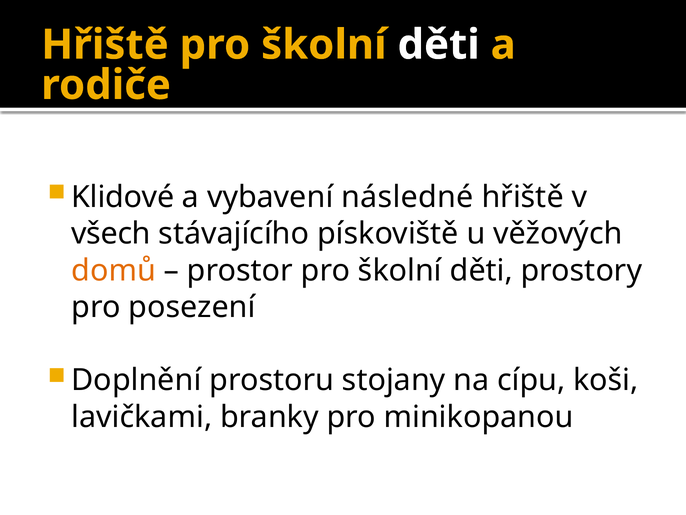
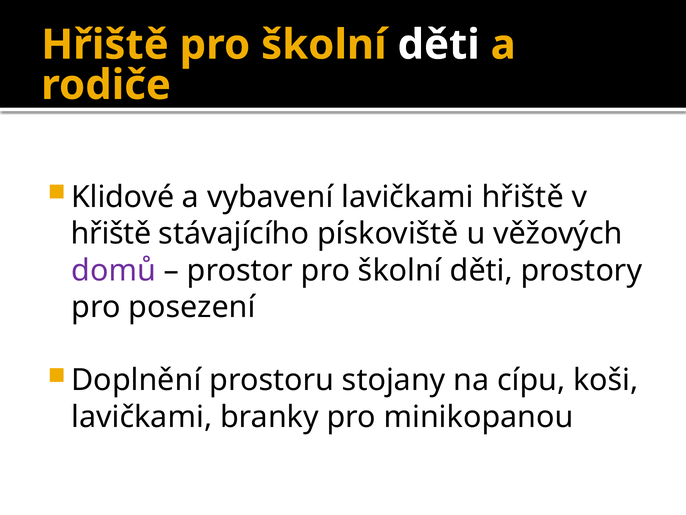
vybavení následné: následné -> lavičkami
všech at (111, 234): všech -> hřiště
domů colour: orange -> purple
